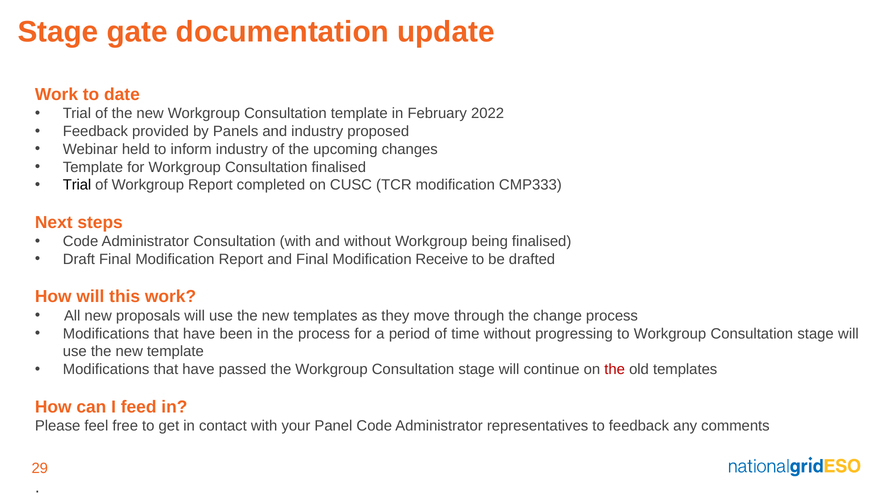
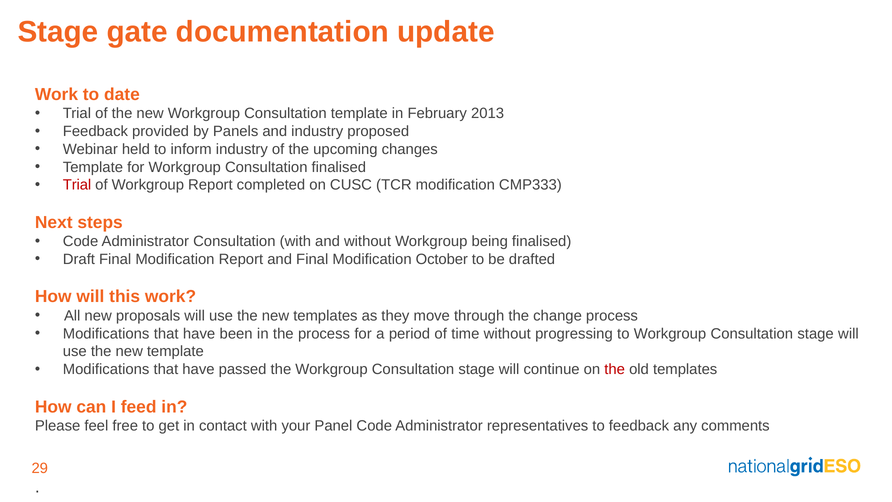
2022: 2022 -> 2013
Trial at (77, 185) colour: black -> red
Receive: Receive -> October
